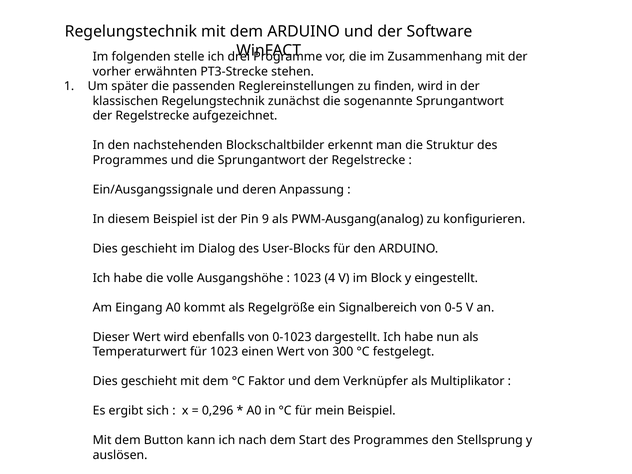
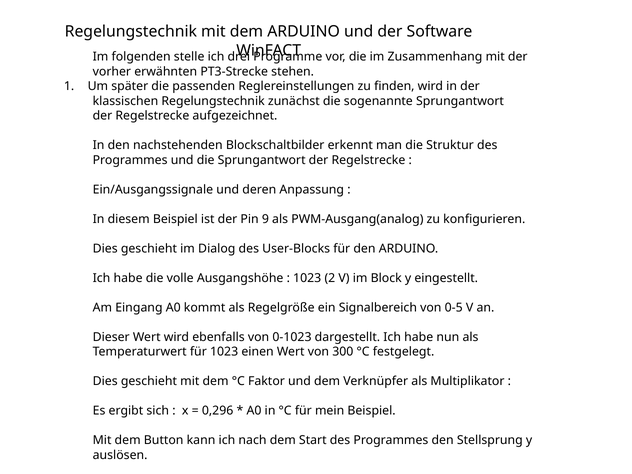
4: 4 -> 2
